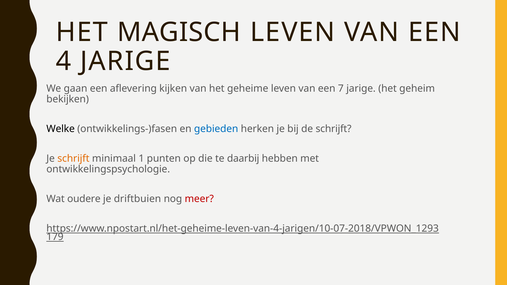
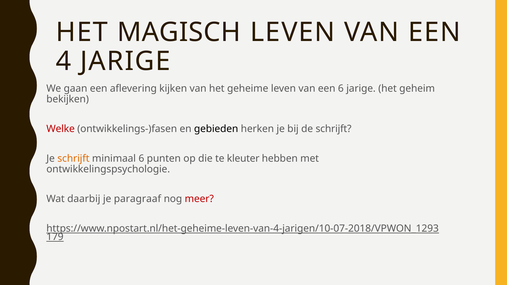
een 7: 7 -> 6
Welke colour: black -> red
gebieden colour: blue -> black
minimaal 1: 1 -> 6
daarbij: daarbij -> kleuter
oudere: oudere -> daarbij
driftbuien: driftbuien -> paragraaf
